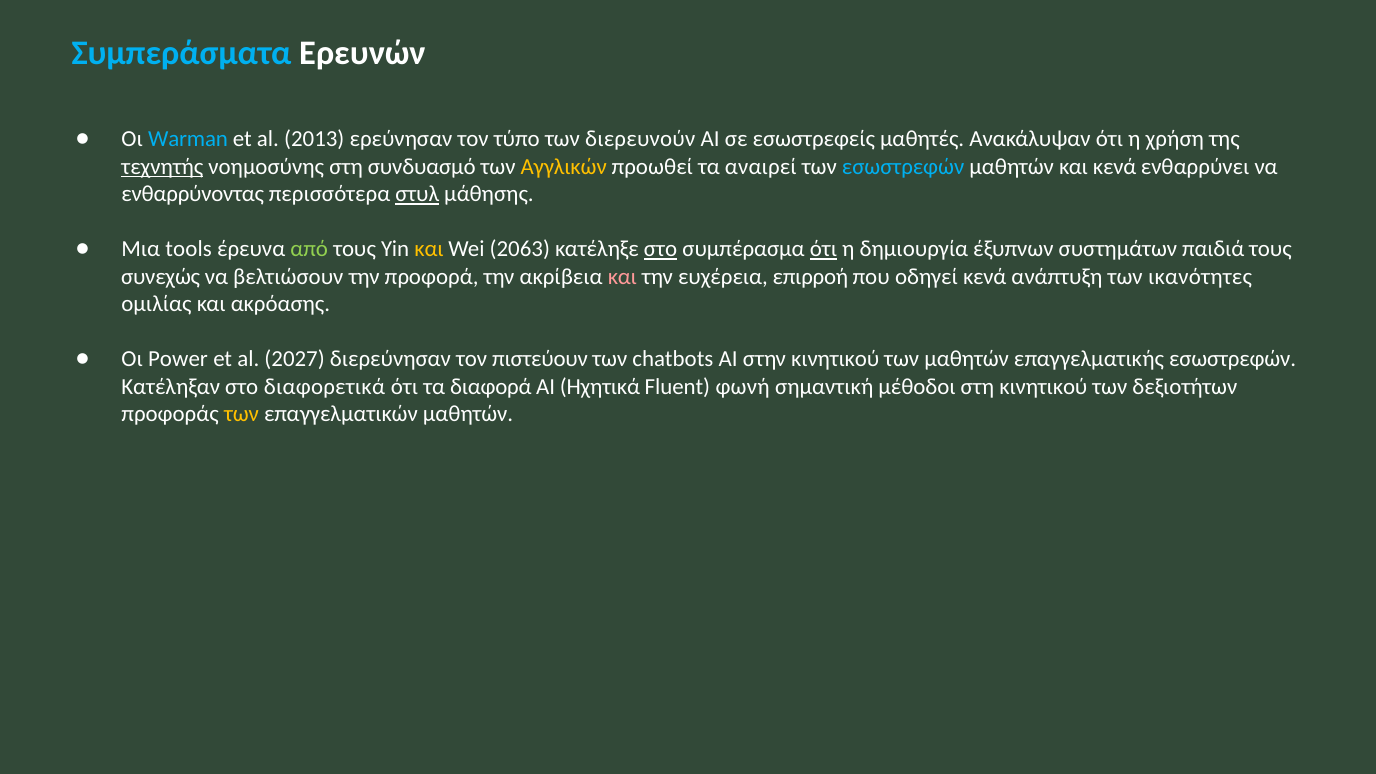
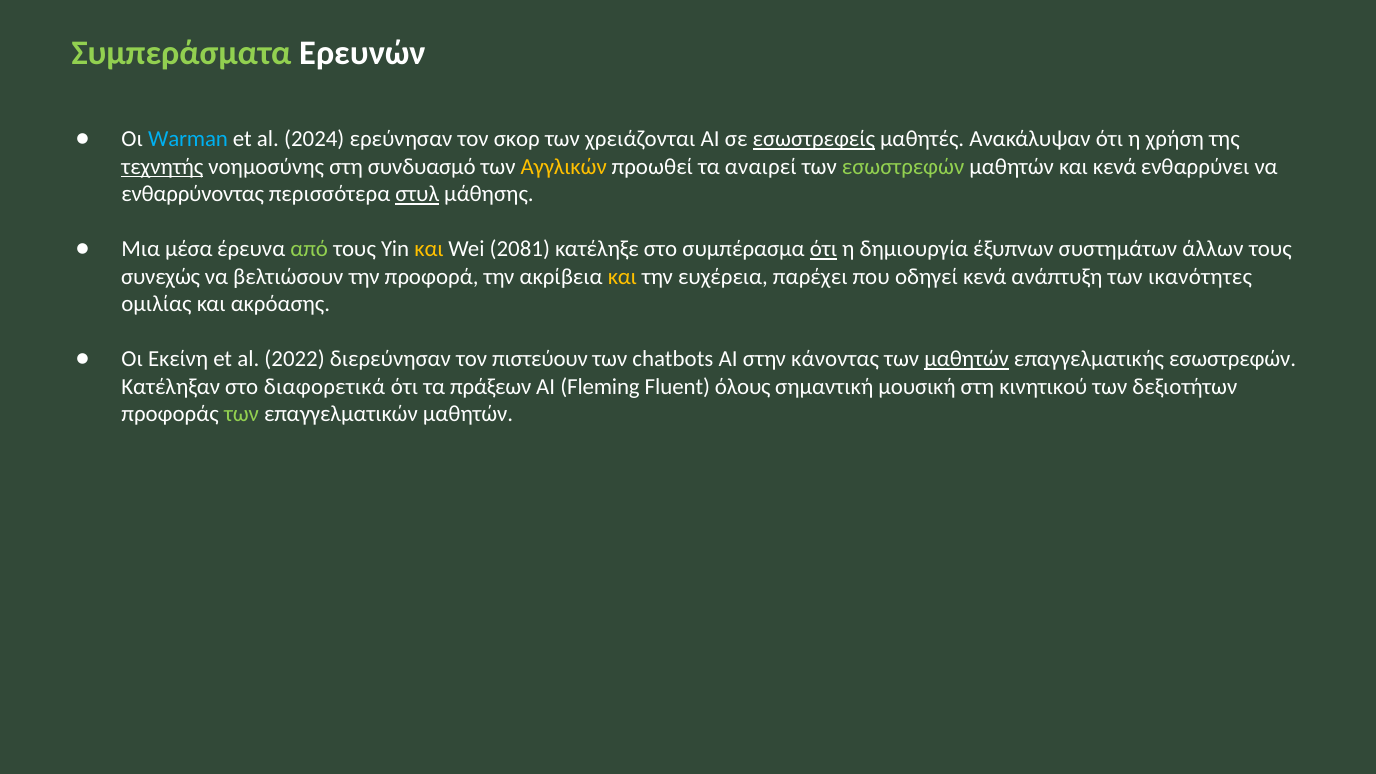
Συμπεράσματα colour: light blue -> light green
2013: 2013 -> 2024
τύπο: τύπο -> σκορ
διερευνούν: διερευνούν -> χρειάζονται
εσωστρεφείς underline: none -> present
εσωστρεφών at (903, 167) colour: light blue -> light green
tools: tools -> μέσα
2063: 2063 -> 2081
στο at (661, 249) underline: present -> none
παιδιά: παιδιά -> άλλων
και at (622, 277) colour: pink -> yellow
επιρροή: επιρροή -> παρέχει
Power: Power -> Εκείνη
2027: 2027 -> 2022
στην κινητικού: κινητικού -> κάνοντας
μαθητών at (967, 359) underline: none -> present
διαφορά: διαφορά -> πράξεων
Ηχητικά: Ηχητικά -> Fleming
φωνή: φωνή -> όλους
μέθοδοι: μέθοδοι -> μουσική
των at (241, 414) colour: yellow -> light green
